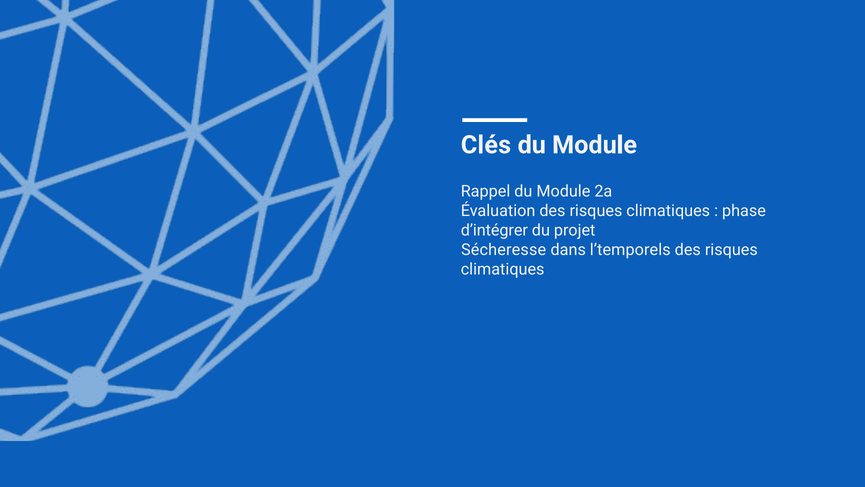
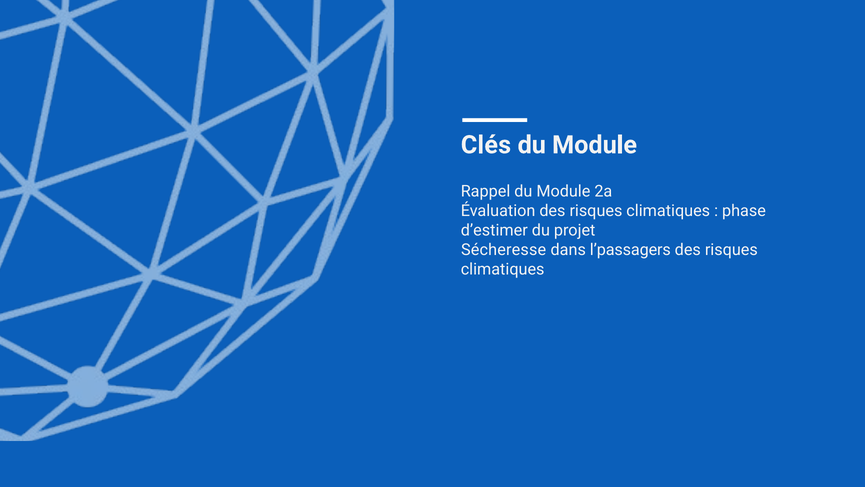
d’intégrer: d’intégrer -> d’estimer
l’temporels: l’temporels -> l’passagers
